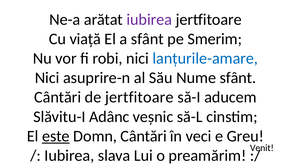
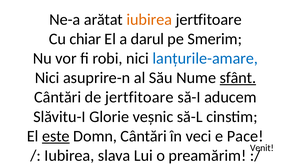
iubirea at (149, 19) colour: purple -> orange
viață: viață -> chiar
a sfânt: sfânt -> darul
sfânt at (238, 78) underline: none -> present
Adânc: Adânc -> Glorie
Greu: Greu -> Pace
